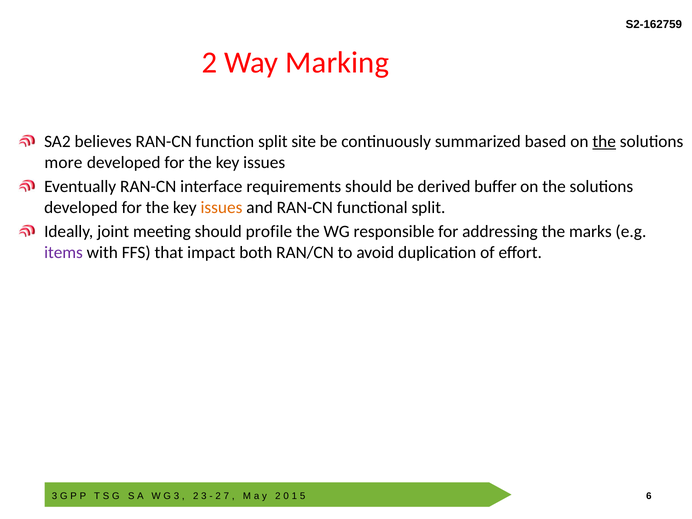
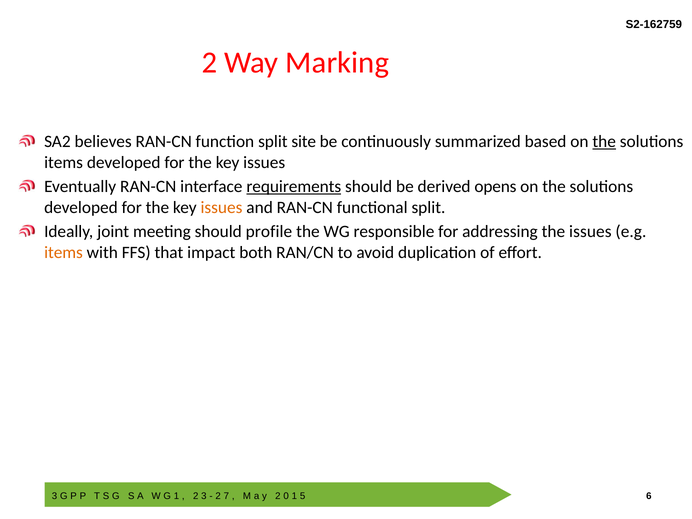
more at (63, 162): more -> items
requirements underline: none -> present
buffer: buffer -> opens
the marks: marks -> issues
items at (64, 252) colour: purple -> orange
3 at (176, 496): 3 -> 1
